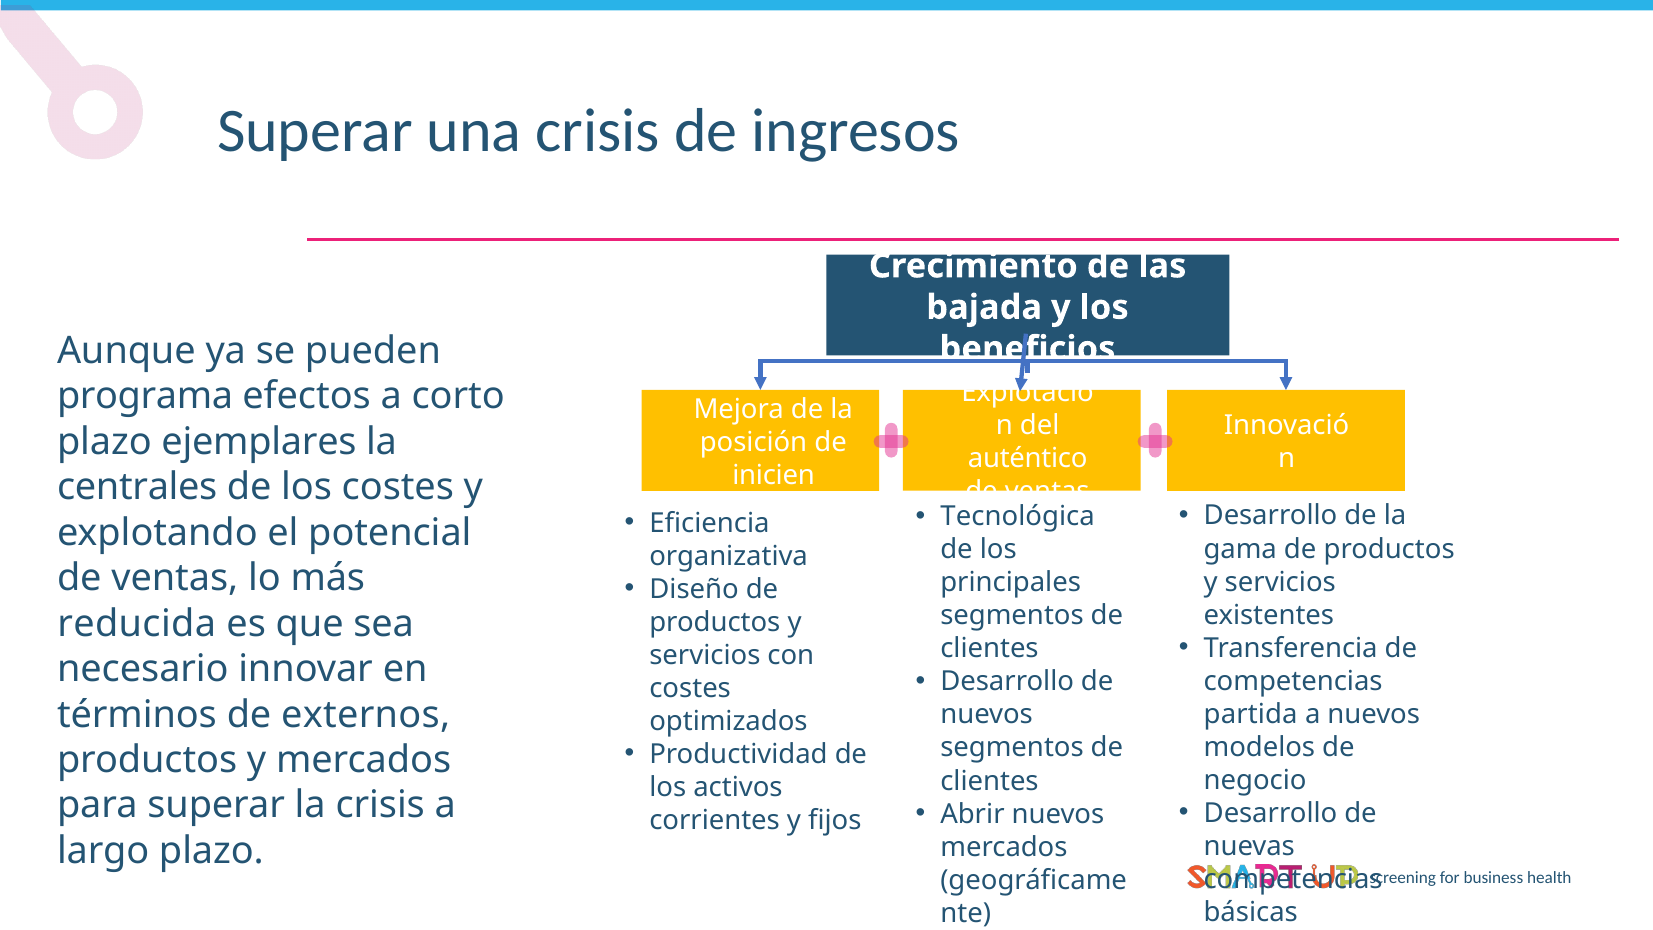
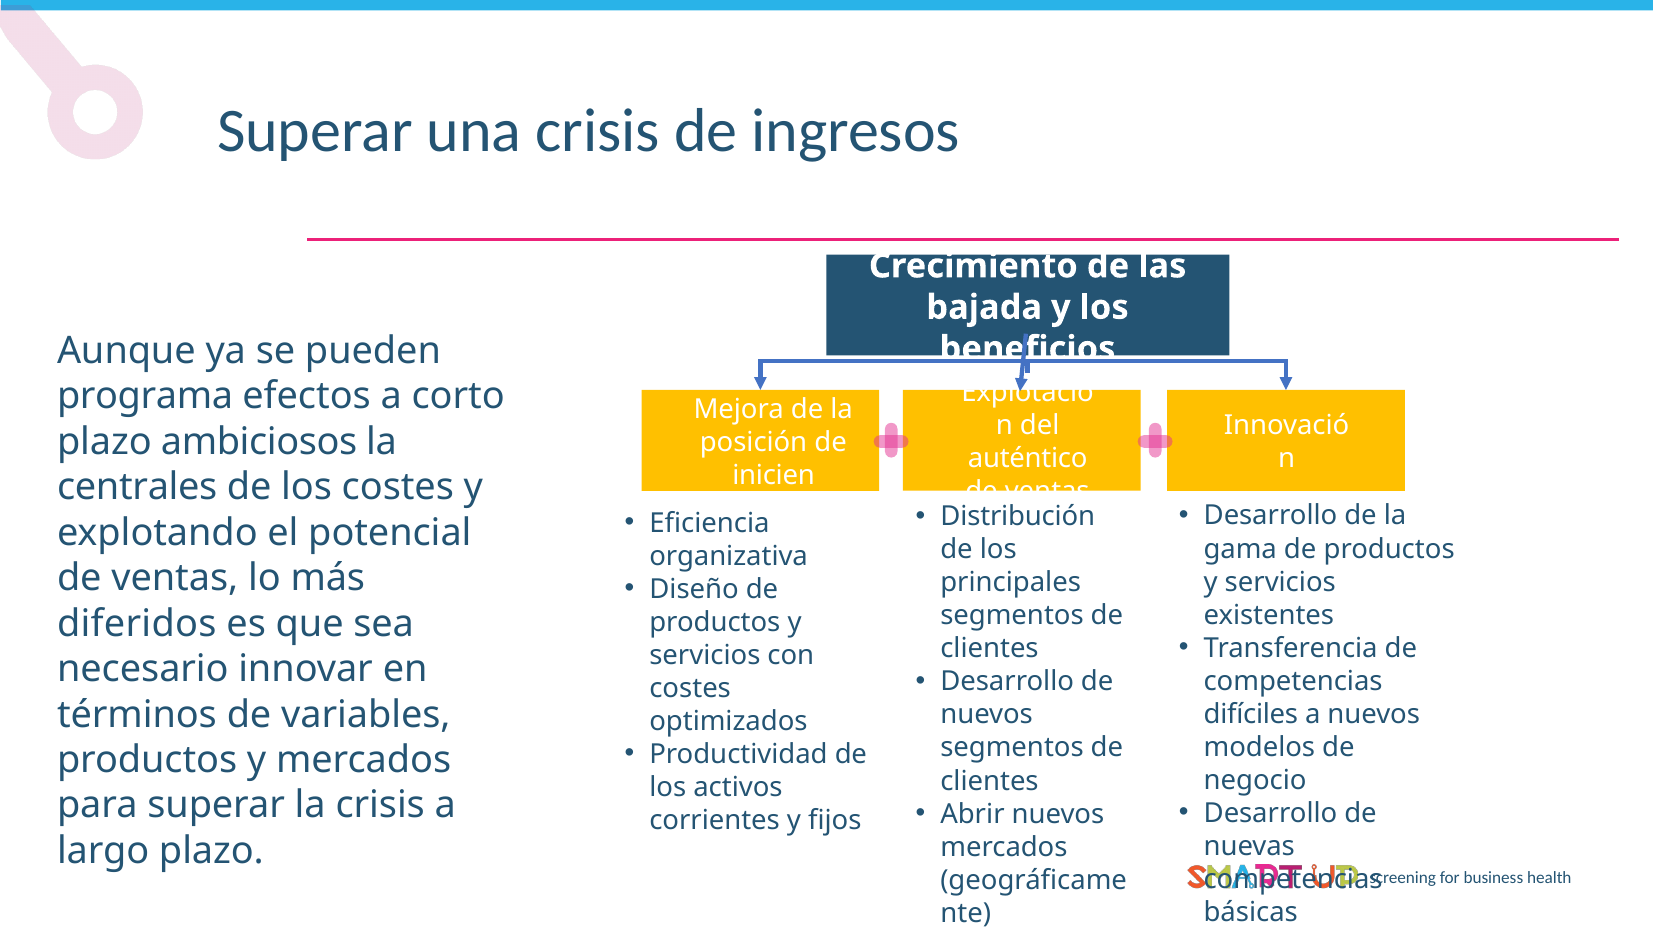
ejemplares: ejemplares -> ambiciosos
Tecnológica: Tecnológica -> Distribución
reducida: reducida -> diferidos
externos: externos -> variables
partida: partida -> difíciles
